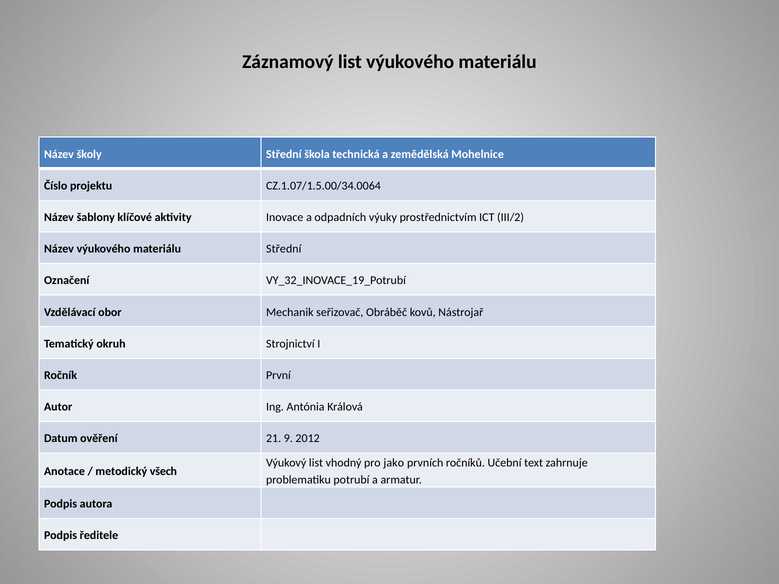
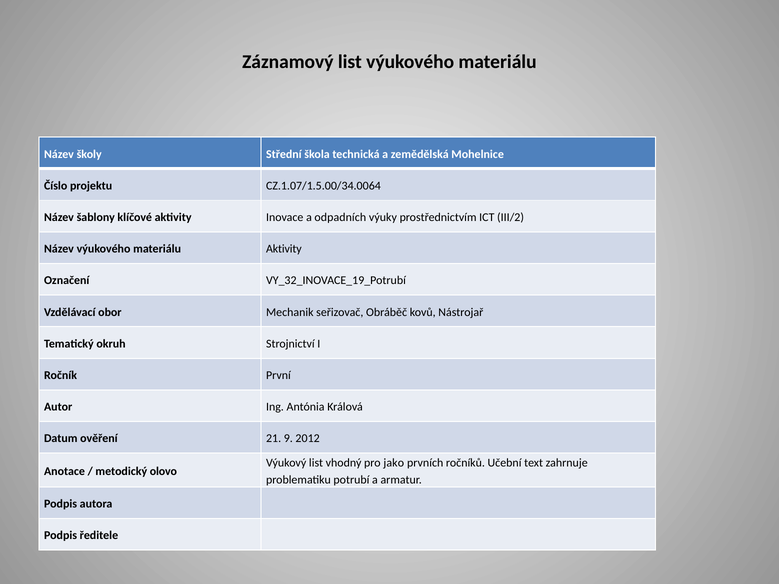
materiálu Střední: Střední -> Aktivity
všech: všech -> olovo
